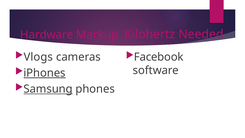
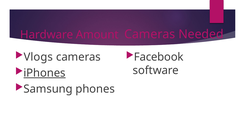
Kilohertz at (150, 34): Kilohertz -> Cameras
Markup: Markup -> Amount
Samsung underline: present -> none
